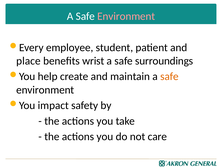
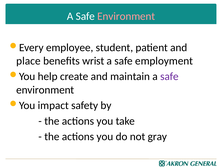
surroundings: surroundings -> employment
safe at (169, 76) colour: orange -> purple
care: care -> gray
